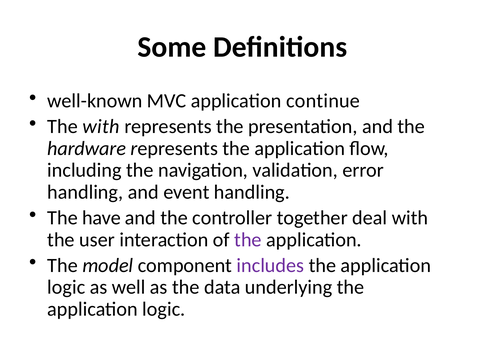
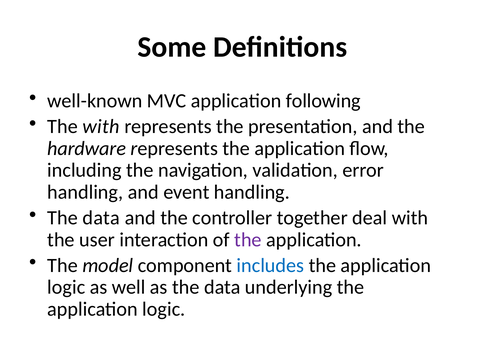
continue: continue -> following
have at (101, 218): have -> data
includes colour: purple -> blue
